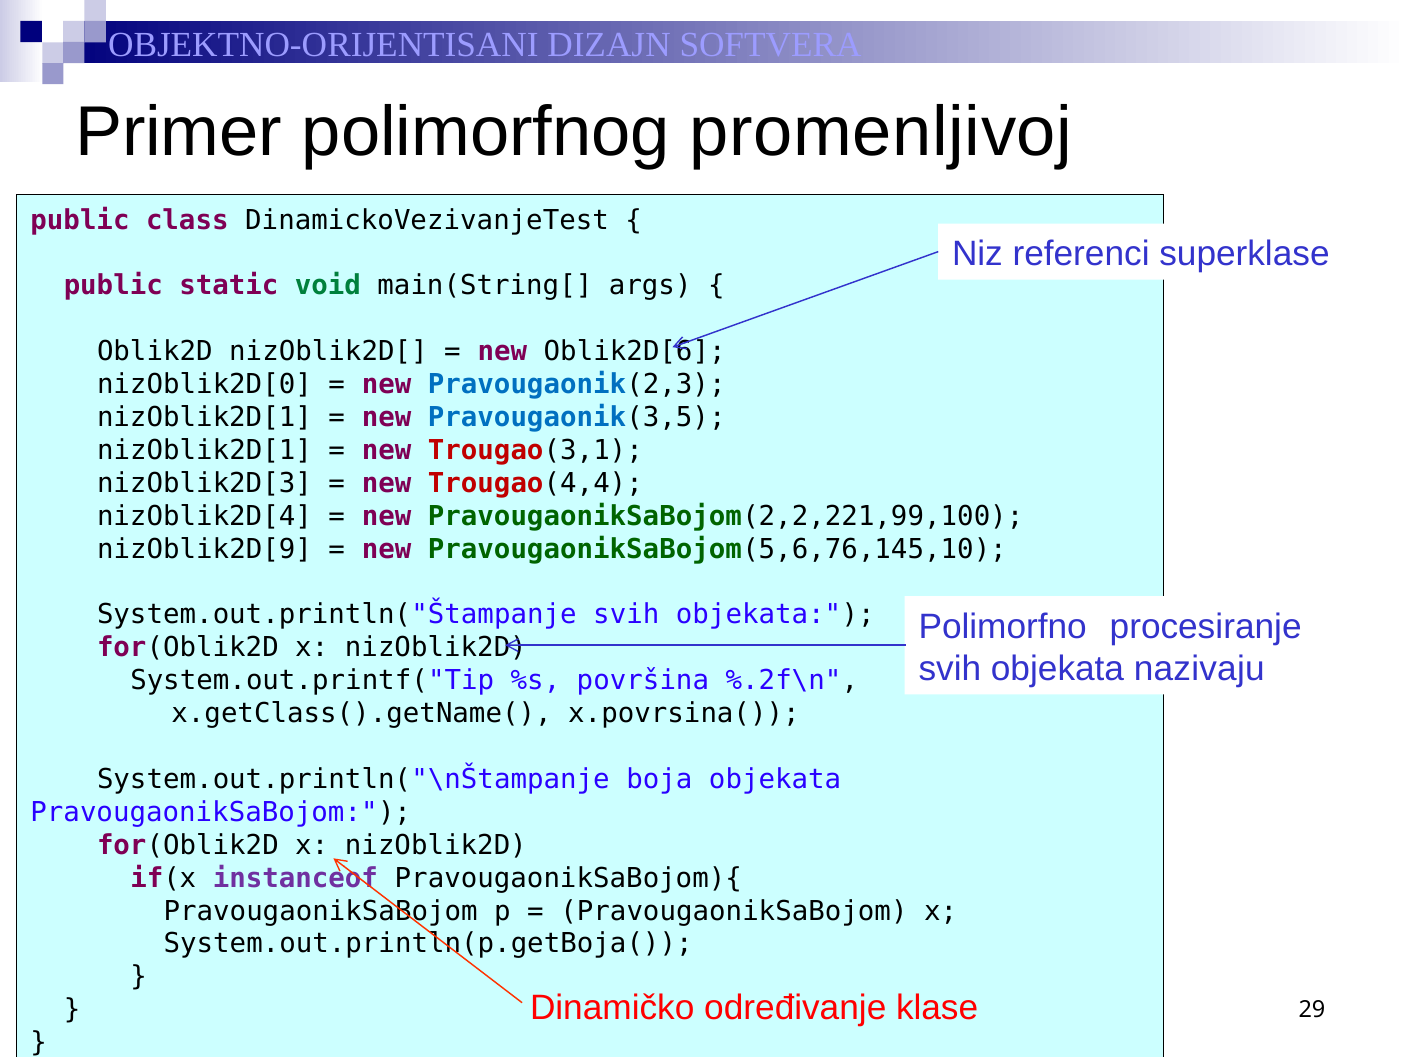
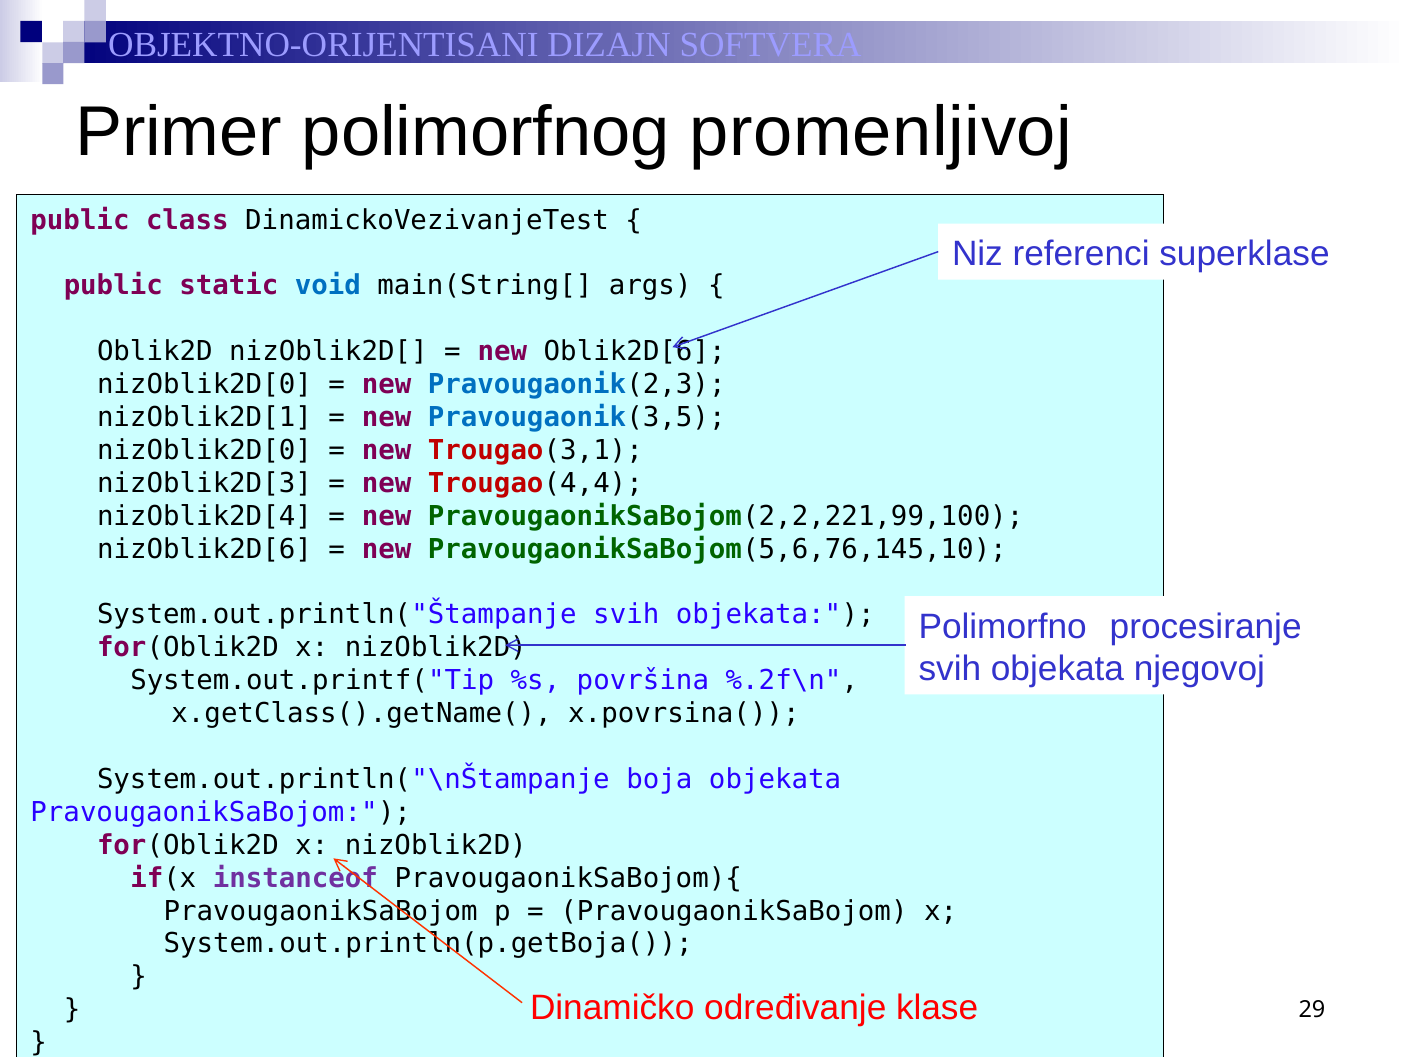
void colour: green -> blue
nizOblik2D[1 at (204, 451): nizOblik2D[1 -> nizOblik2D[0
nizOblik2D[9: nizOblik2D[9 -> nizOblik2D[6
nazivaju: nazivaju -> njegovoj
